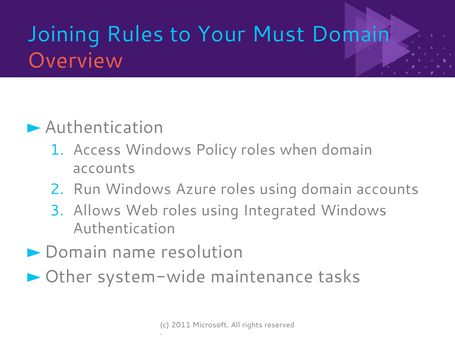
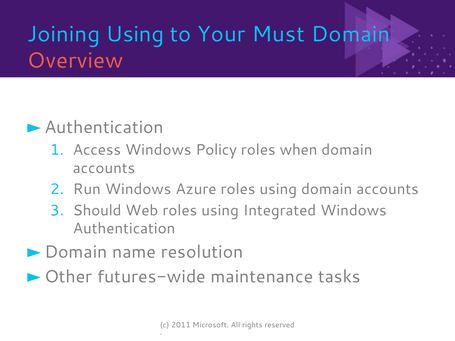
Joining Rules: Rules -> Using
Allows: Allows -> Should
system-wide: system-wide -> futures-wide
